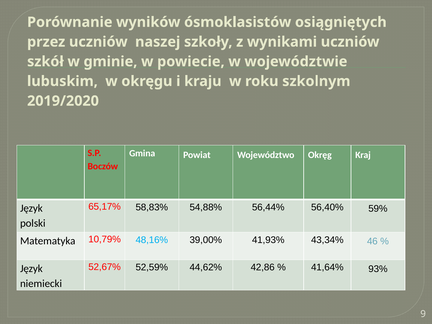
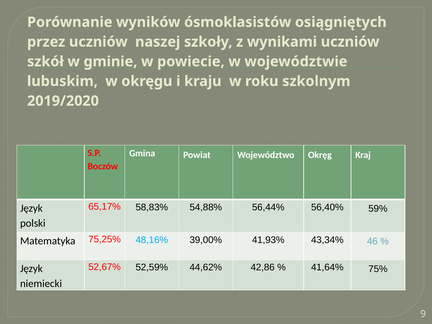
10,79%: 10,79% -> 75,25%
93%: 93% -> 75%
